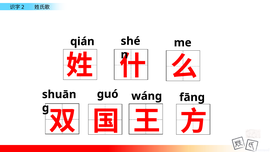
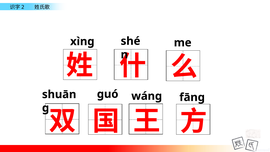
qián: qián -> xìnɡ
